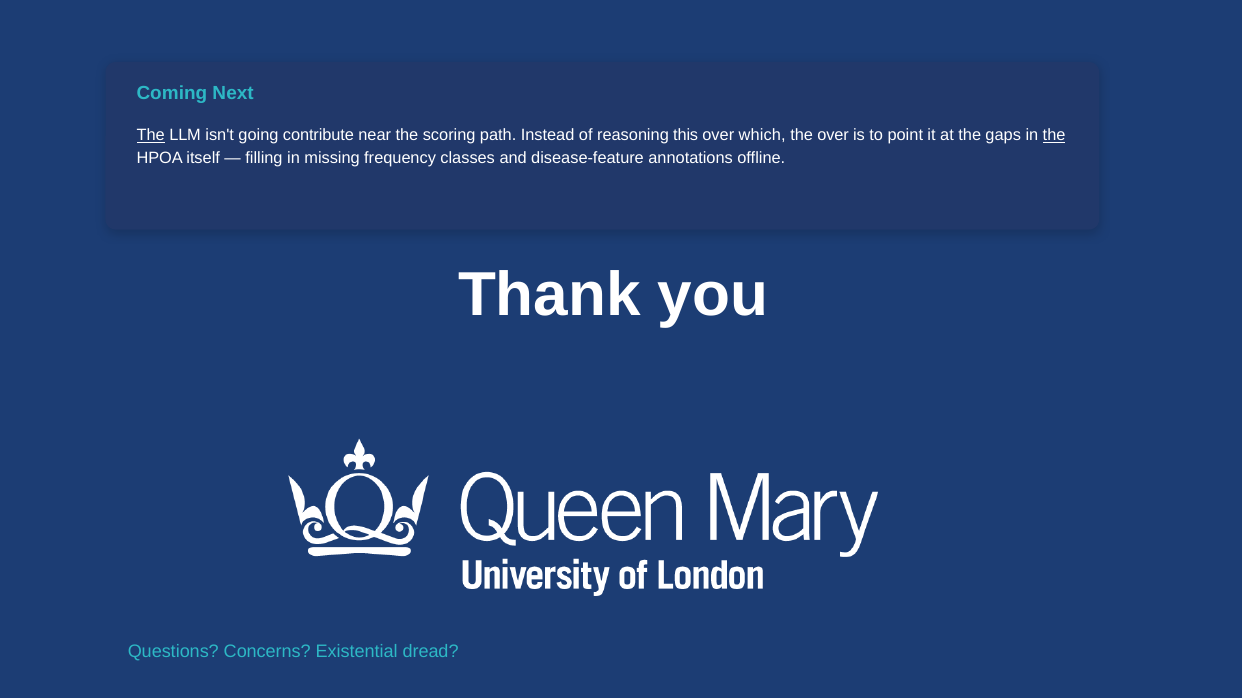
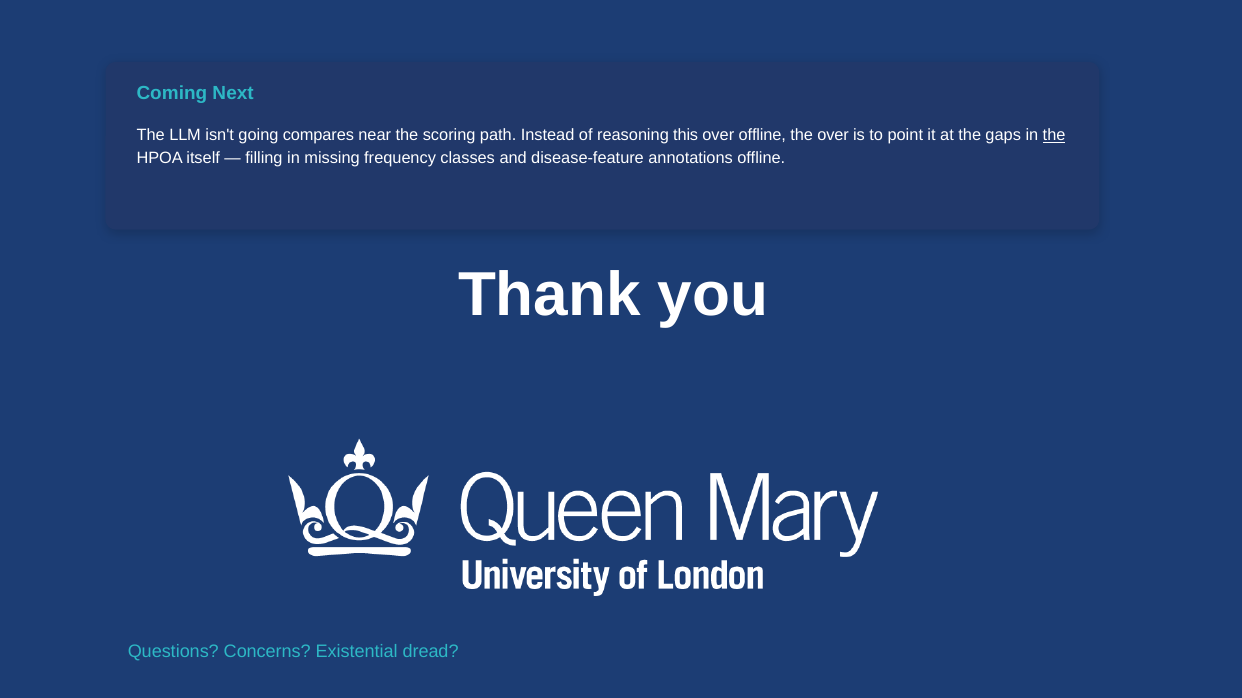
The at (151, 136) underline: present -> none
contribute: contribute -> compares
over which: which -> offline
